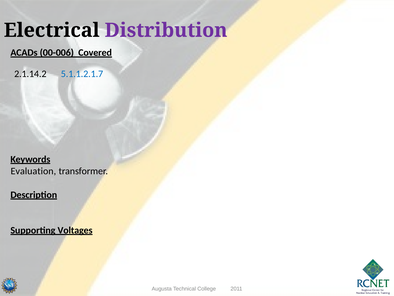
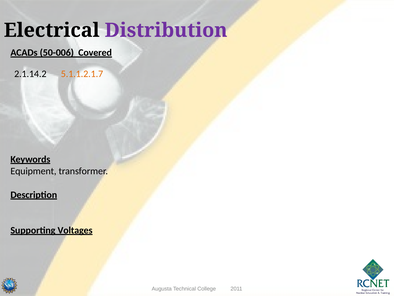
00-006: 00-006 -> 50-006
5.1.1.2.1.7 colour: blue -> orange
Evaluation: Evaluation -> Equipment
